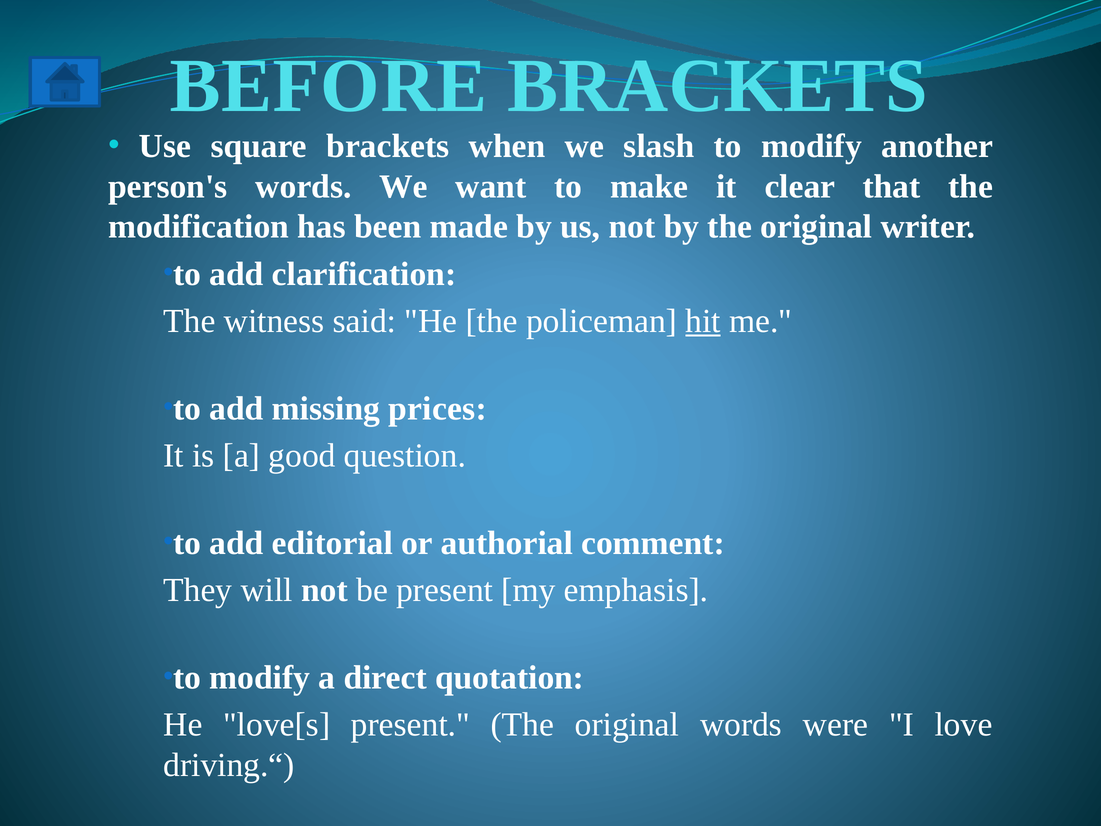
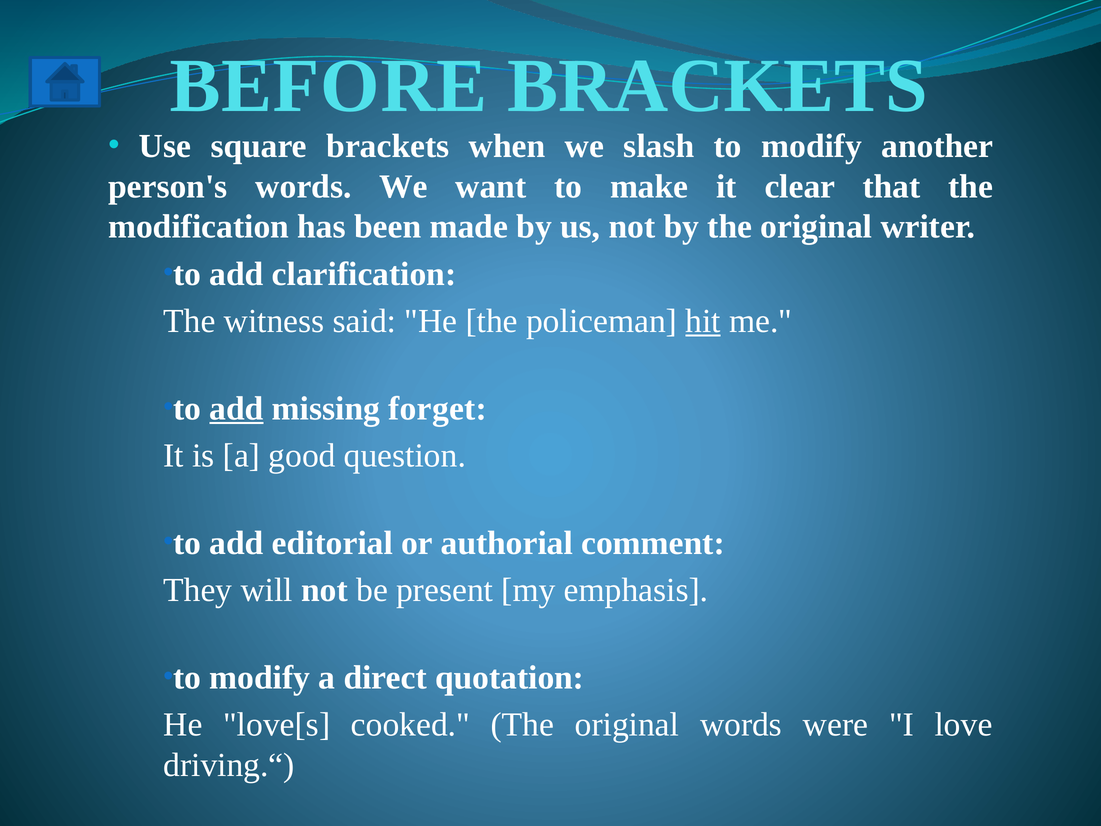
add at (237, 408) underline: none -> present
prices: prices -> forget
love[s present: present -> cooked
